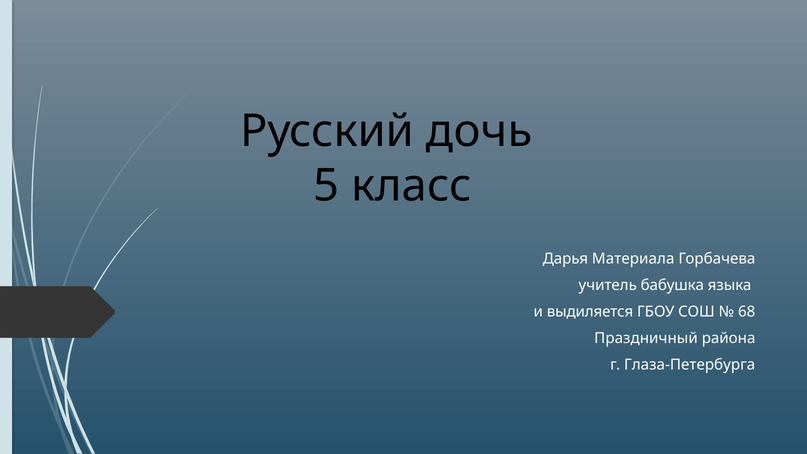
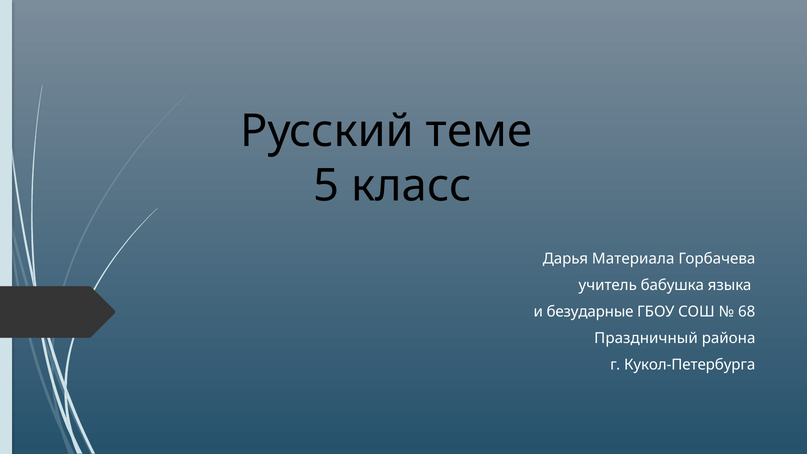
дочь: дочь -> теме
выдиляется: выдиляется -> безударные
Глаза-Петербурга: Глаза-Петербурга -> Кукол-Петербурга
